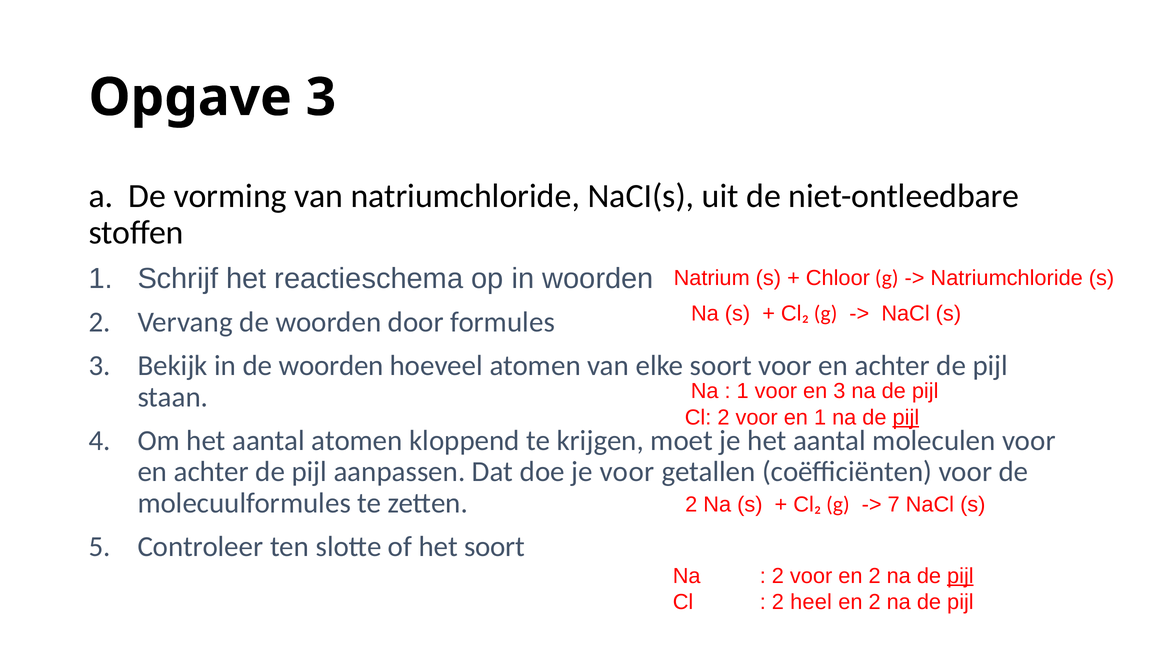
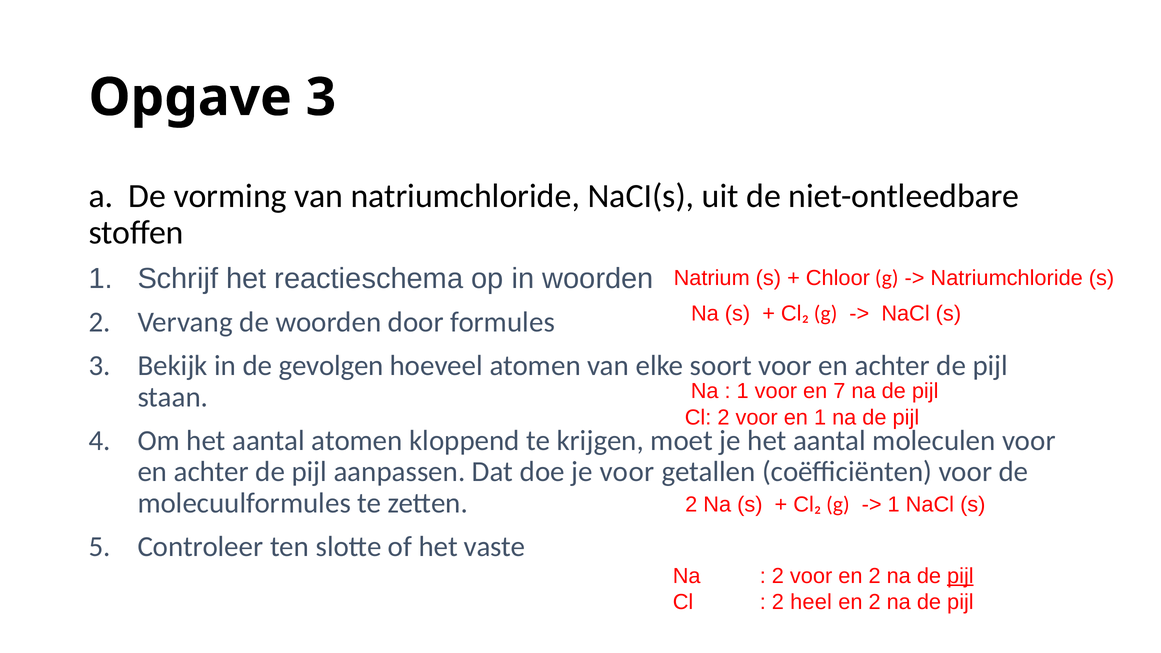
in de woorden: woorden -> gevolgen
en 3: 3 -> 7
pijl at (906, 417) underline: present -> none
7 at (894, 504): 7 -> 1
het soort: soort -> vaste
